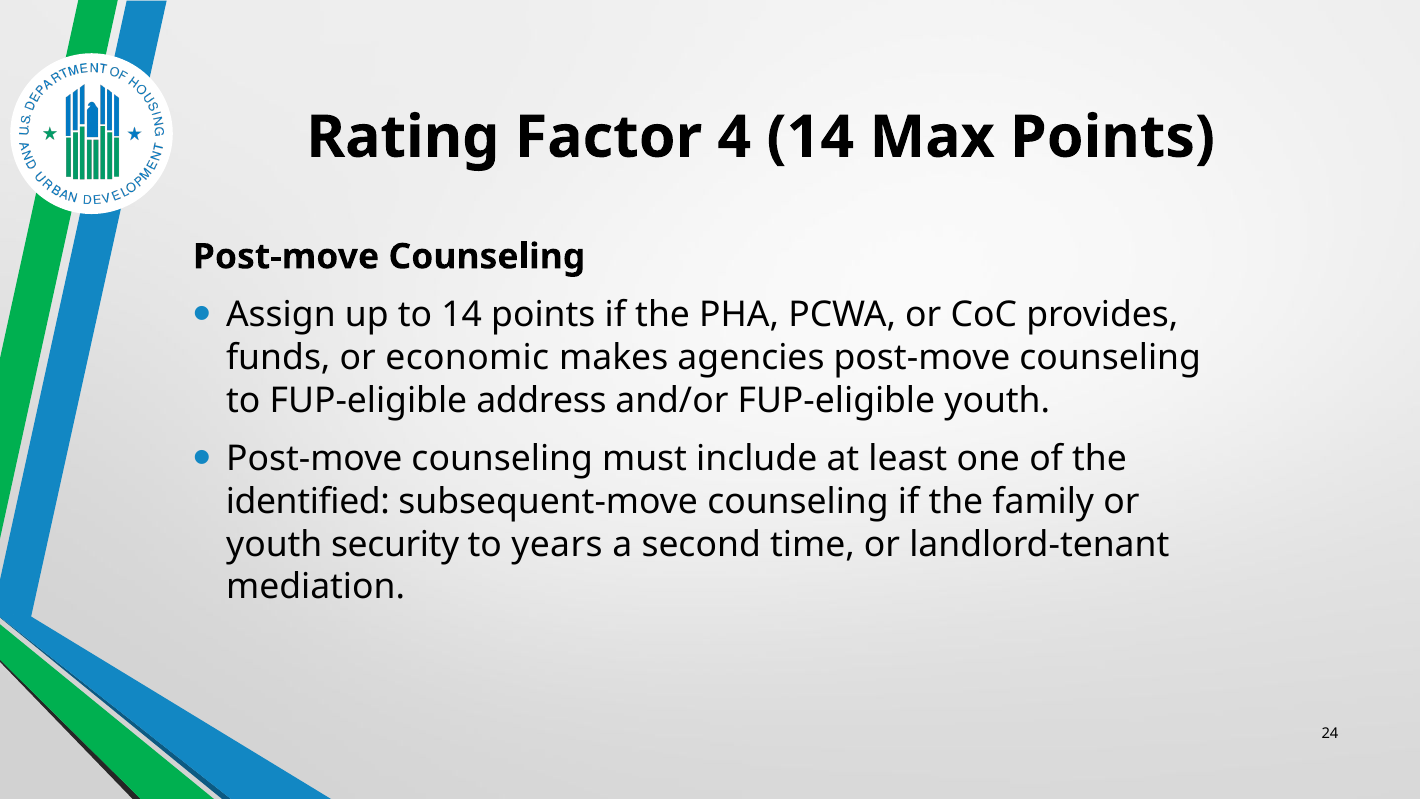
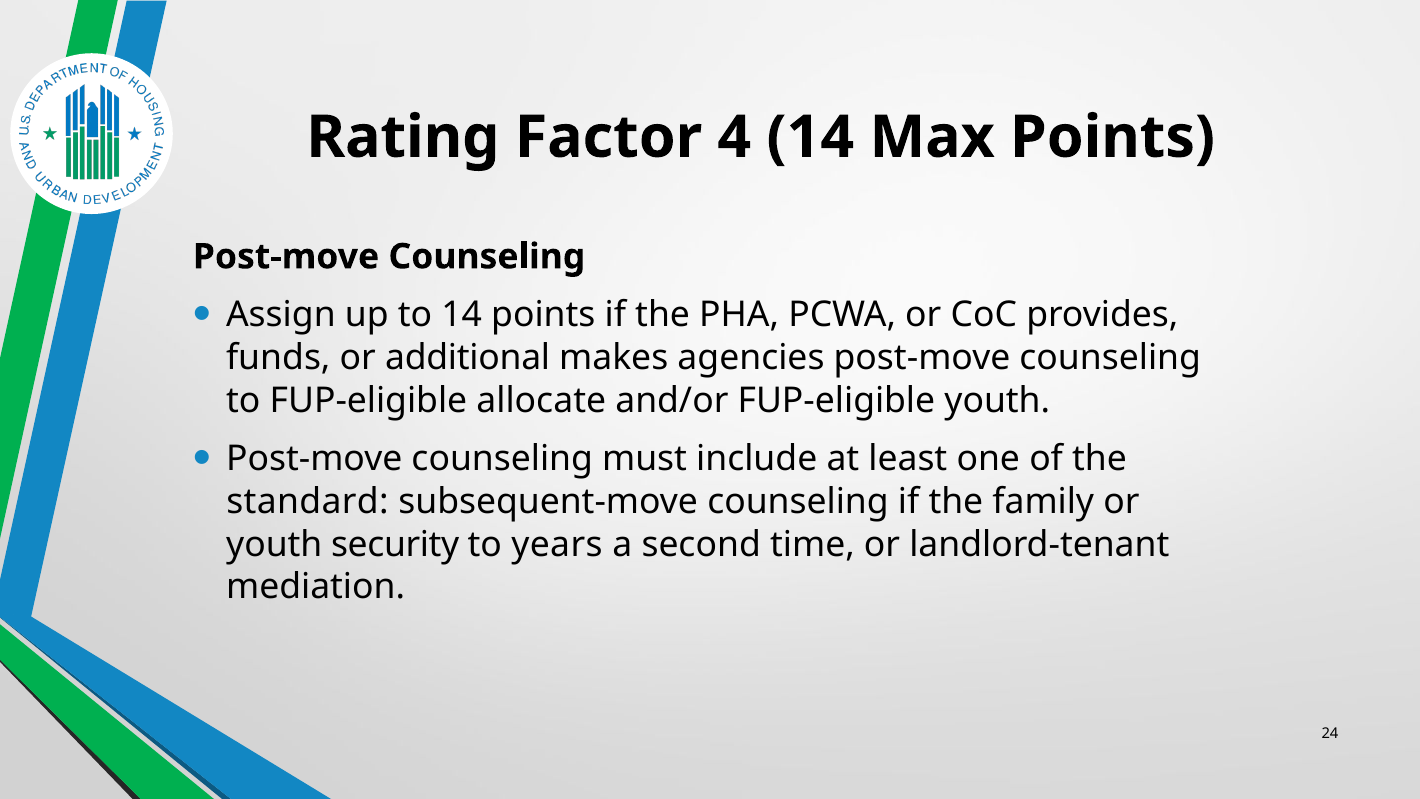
economic: economic -> additional
address: address -> allocate
identified: identified -> standard
